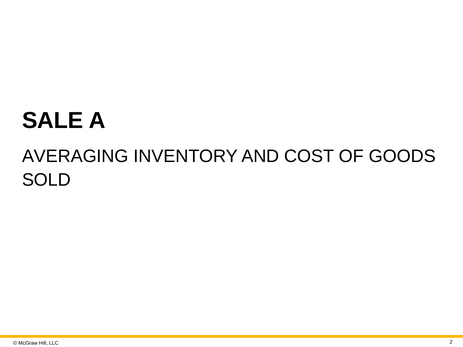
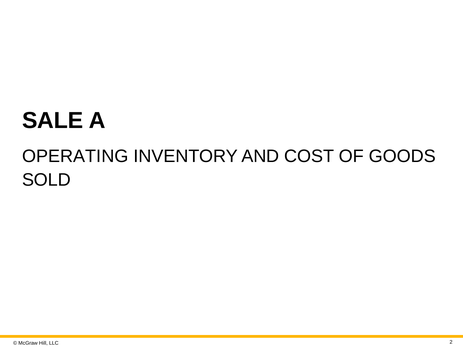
AVERAGING: AVERAGING -> OPERATING
